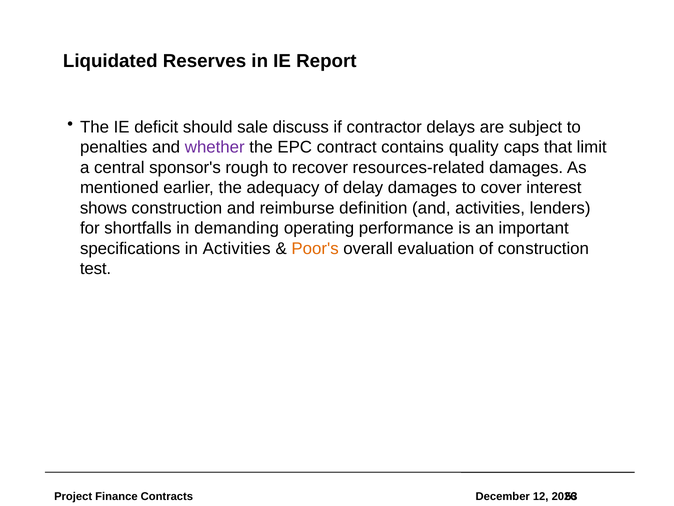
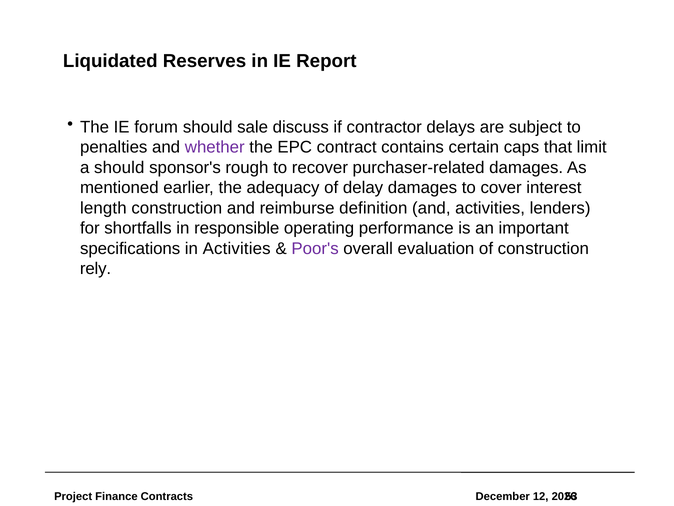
deficit: deficit -> forum
quality: quality -> certain
a central: central -> should
resources-related: resources-related -> purchaser-related
shows: shows -> length
demanding: demanding -> responsible
Poor's colour: orange -> purple
test: test -> rely
